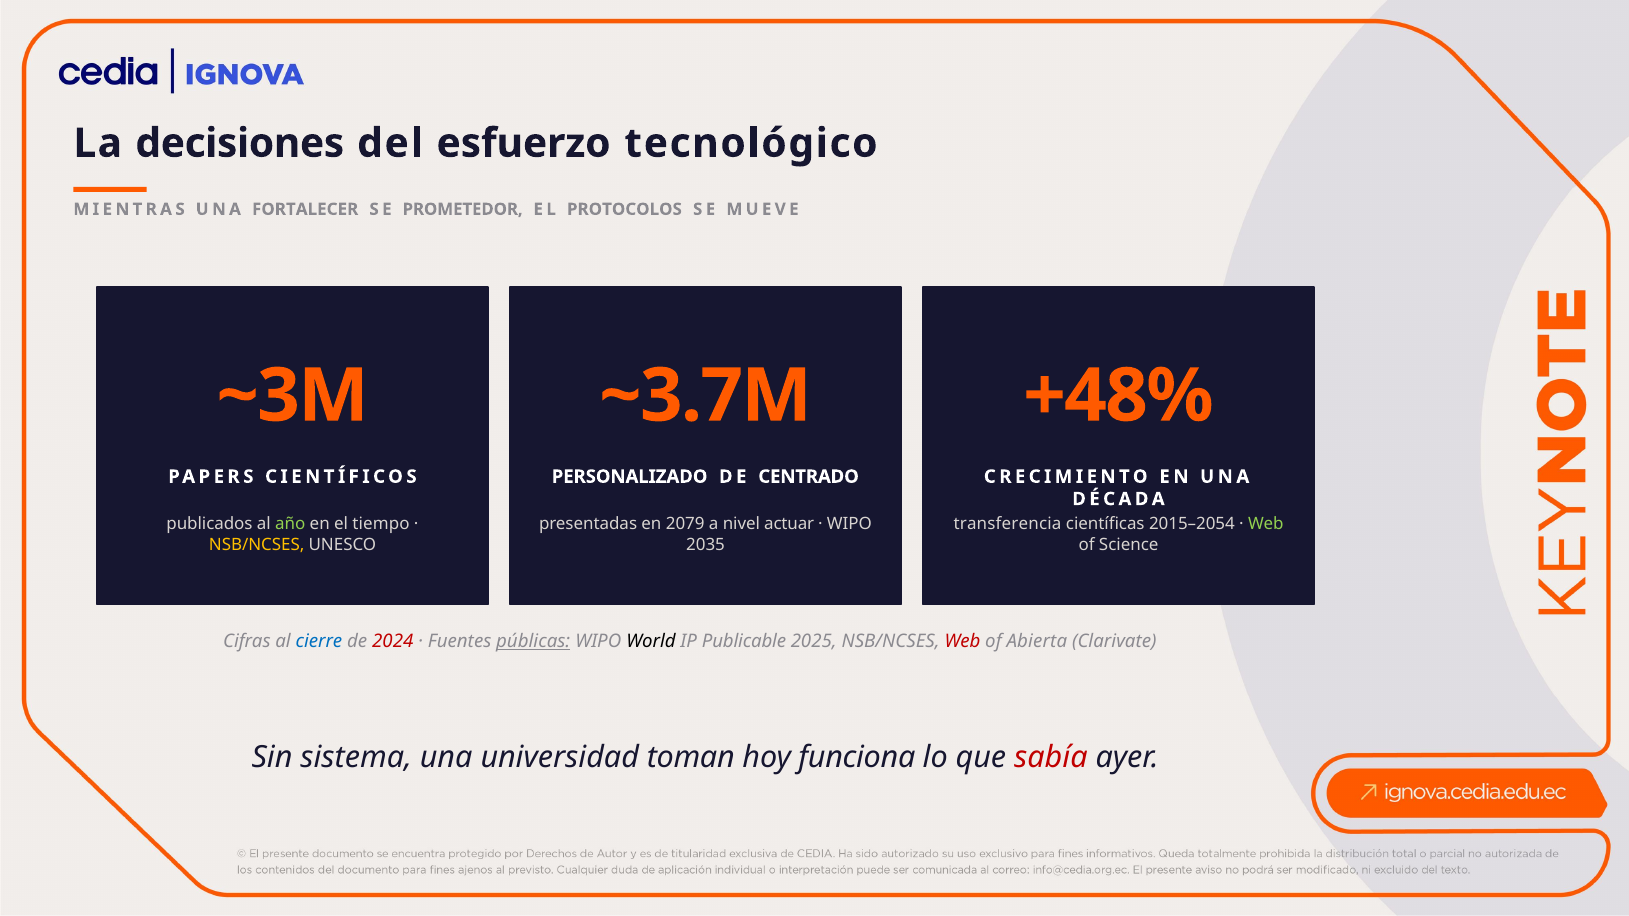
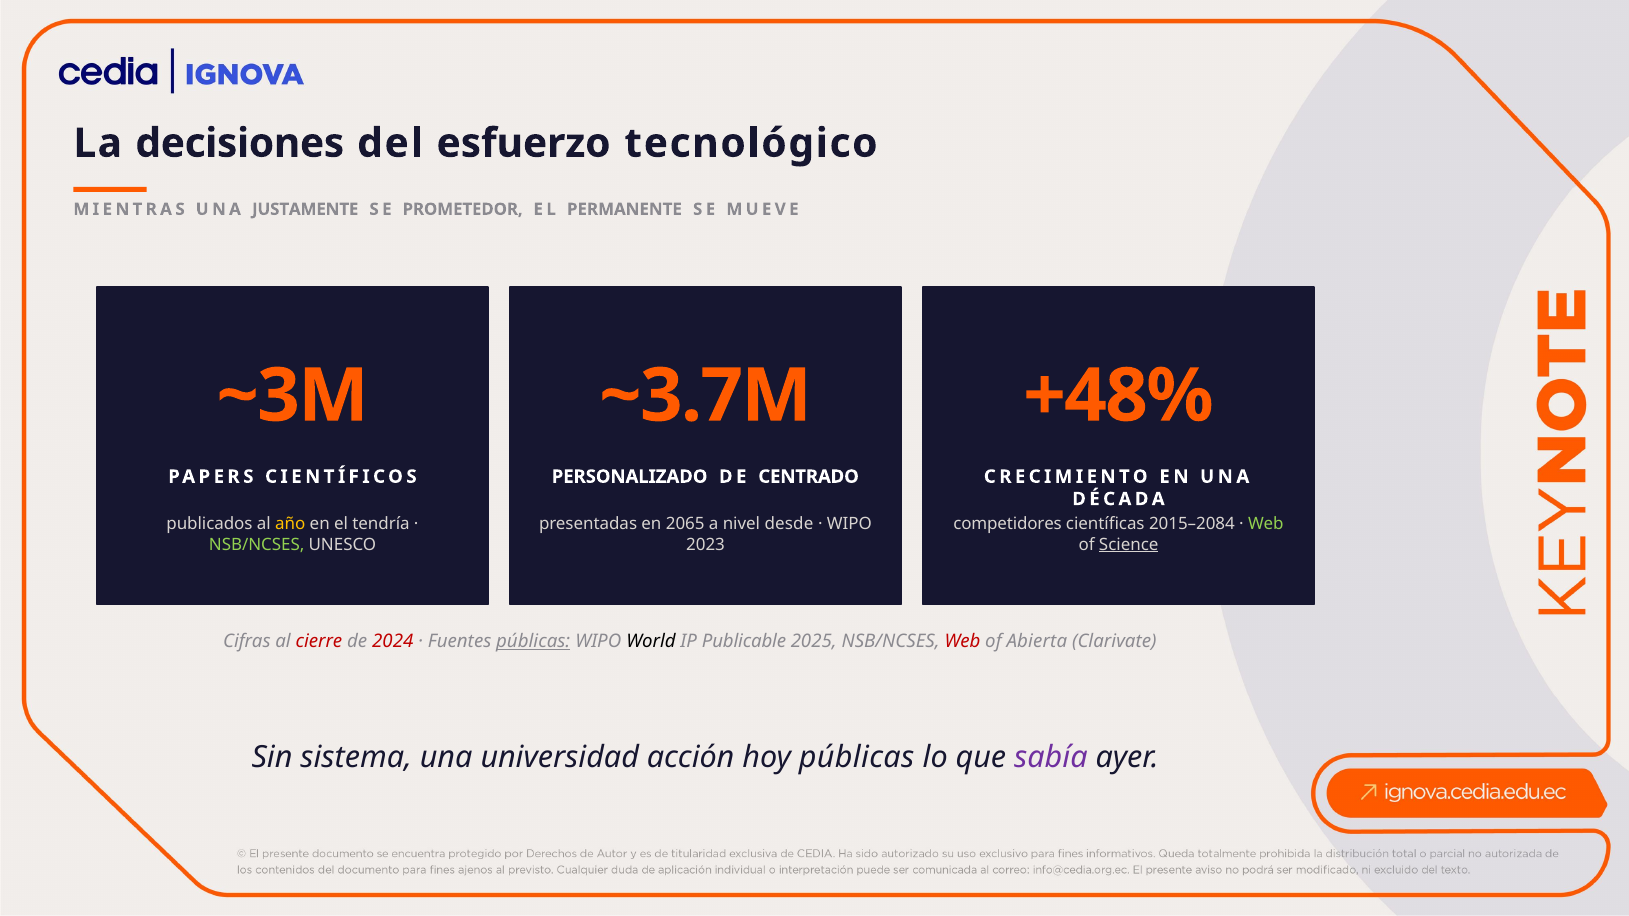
FORTALECER: FORTALECER -> JUSTAMENTE
PROTOCOLOS: PROTOCOLOS -> PERMANENTE
año colour: light green -> yellow
tiempo: tiempo -> tendría
2079: 2079 -> 2065
actuar: actuar -> desde
transferencia: transferencia -> competidores
2015–2054: 2015–2054 -> 2015–2084
NSB/NCSES at (257, 545) colour: yellow -> light green
2035: 2035 -> 2023
Science underline: none -> present
cierre colour: blue -> red
toman: toman -> acción
hoy funciona: funciona -> públicas
sabía colour: red -> purple
